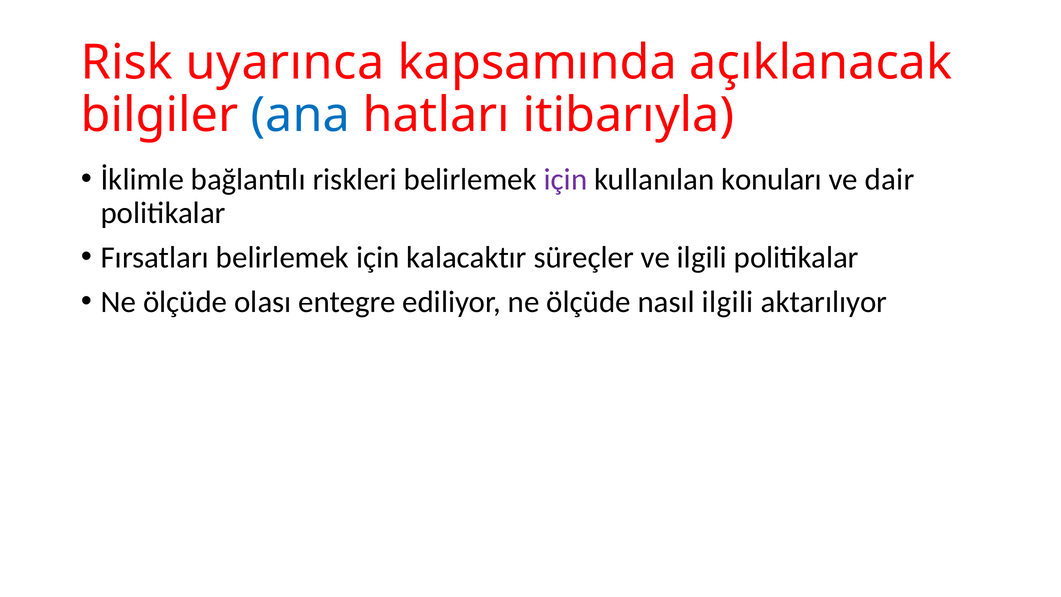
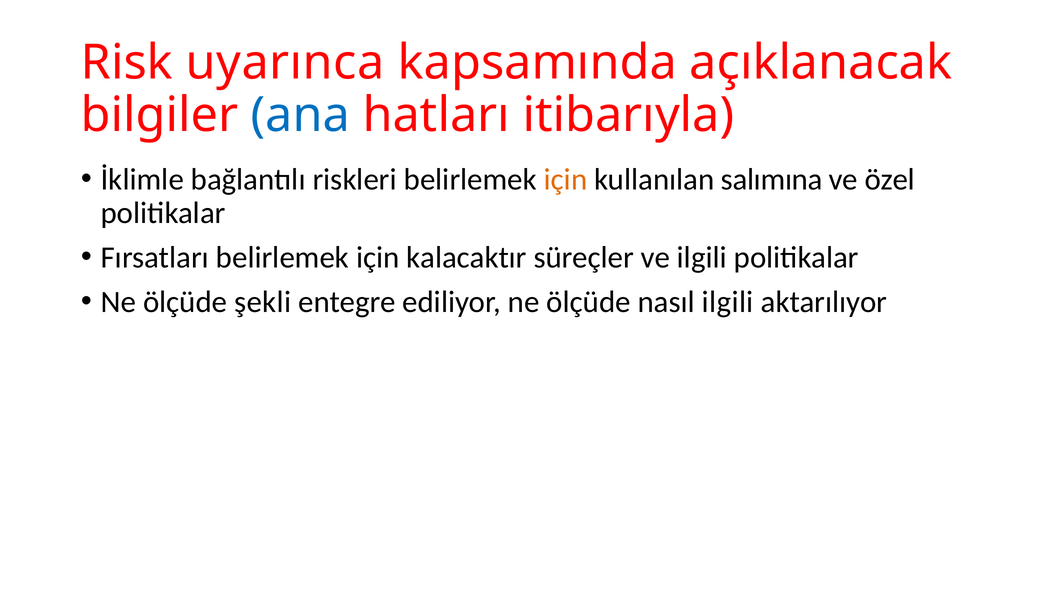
için at (566, 179) colour: purple -> orange
konuları: konuları -> salımına
dair: dair -> özel
olası: olası -> şekli
